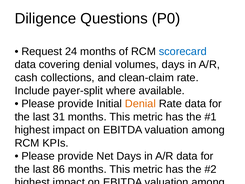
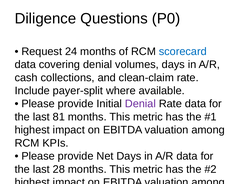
Denial at (140, 104) colour: orange -> purple
31: 31 -> 81
86: 86 -> 28
